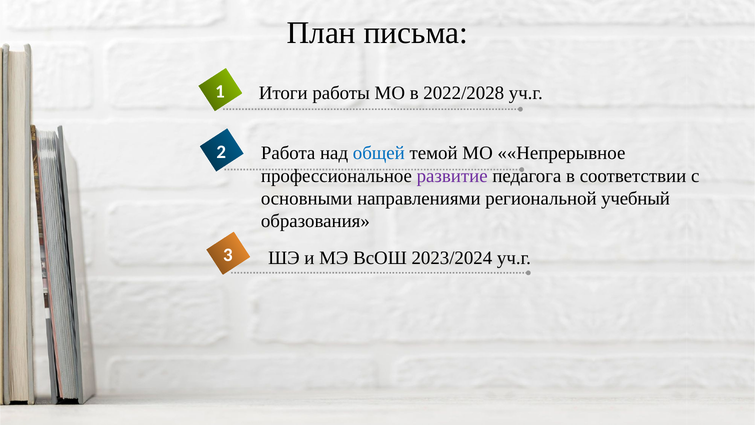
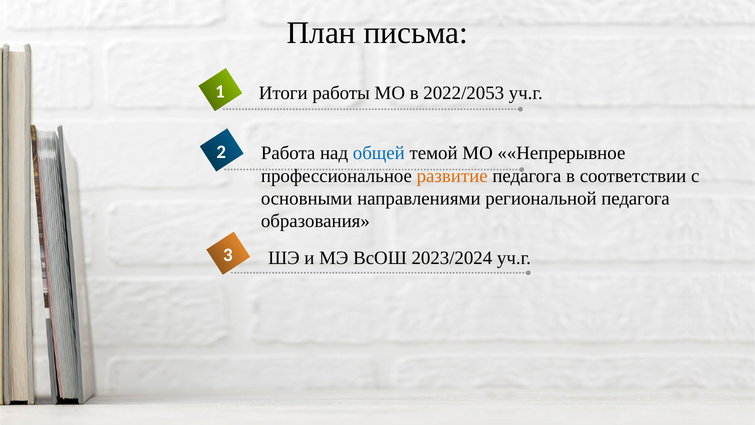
2022/2028: 2022/2028 -> 2022/2053
развитие colour: purple -> orange
региональной учебный: учебный -> педагога
